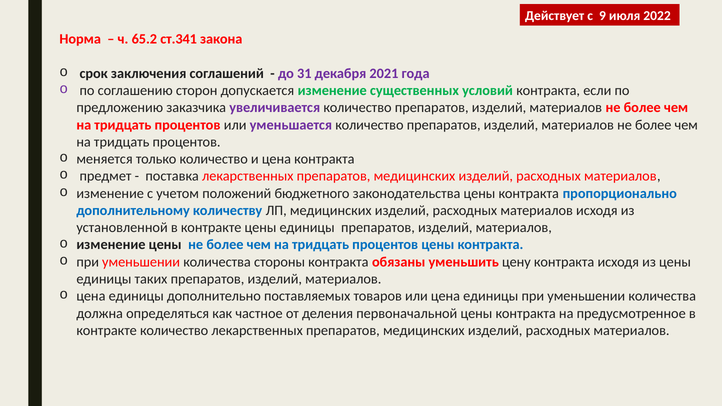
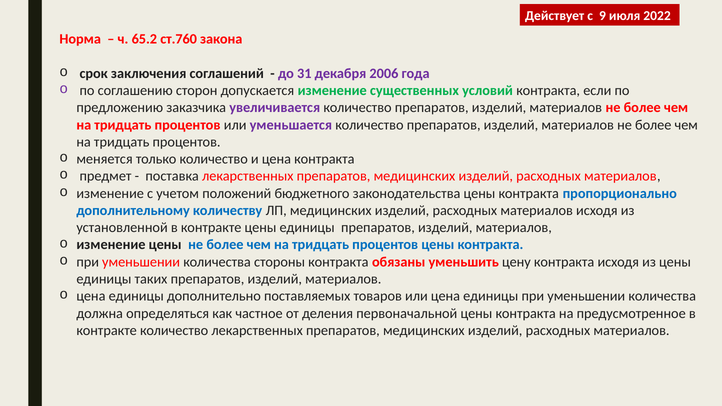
ст.341: ст.341 -> ст.760
2021: 2021 -> 2006
